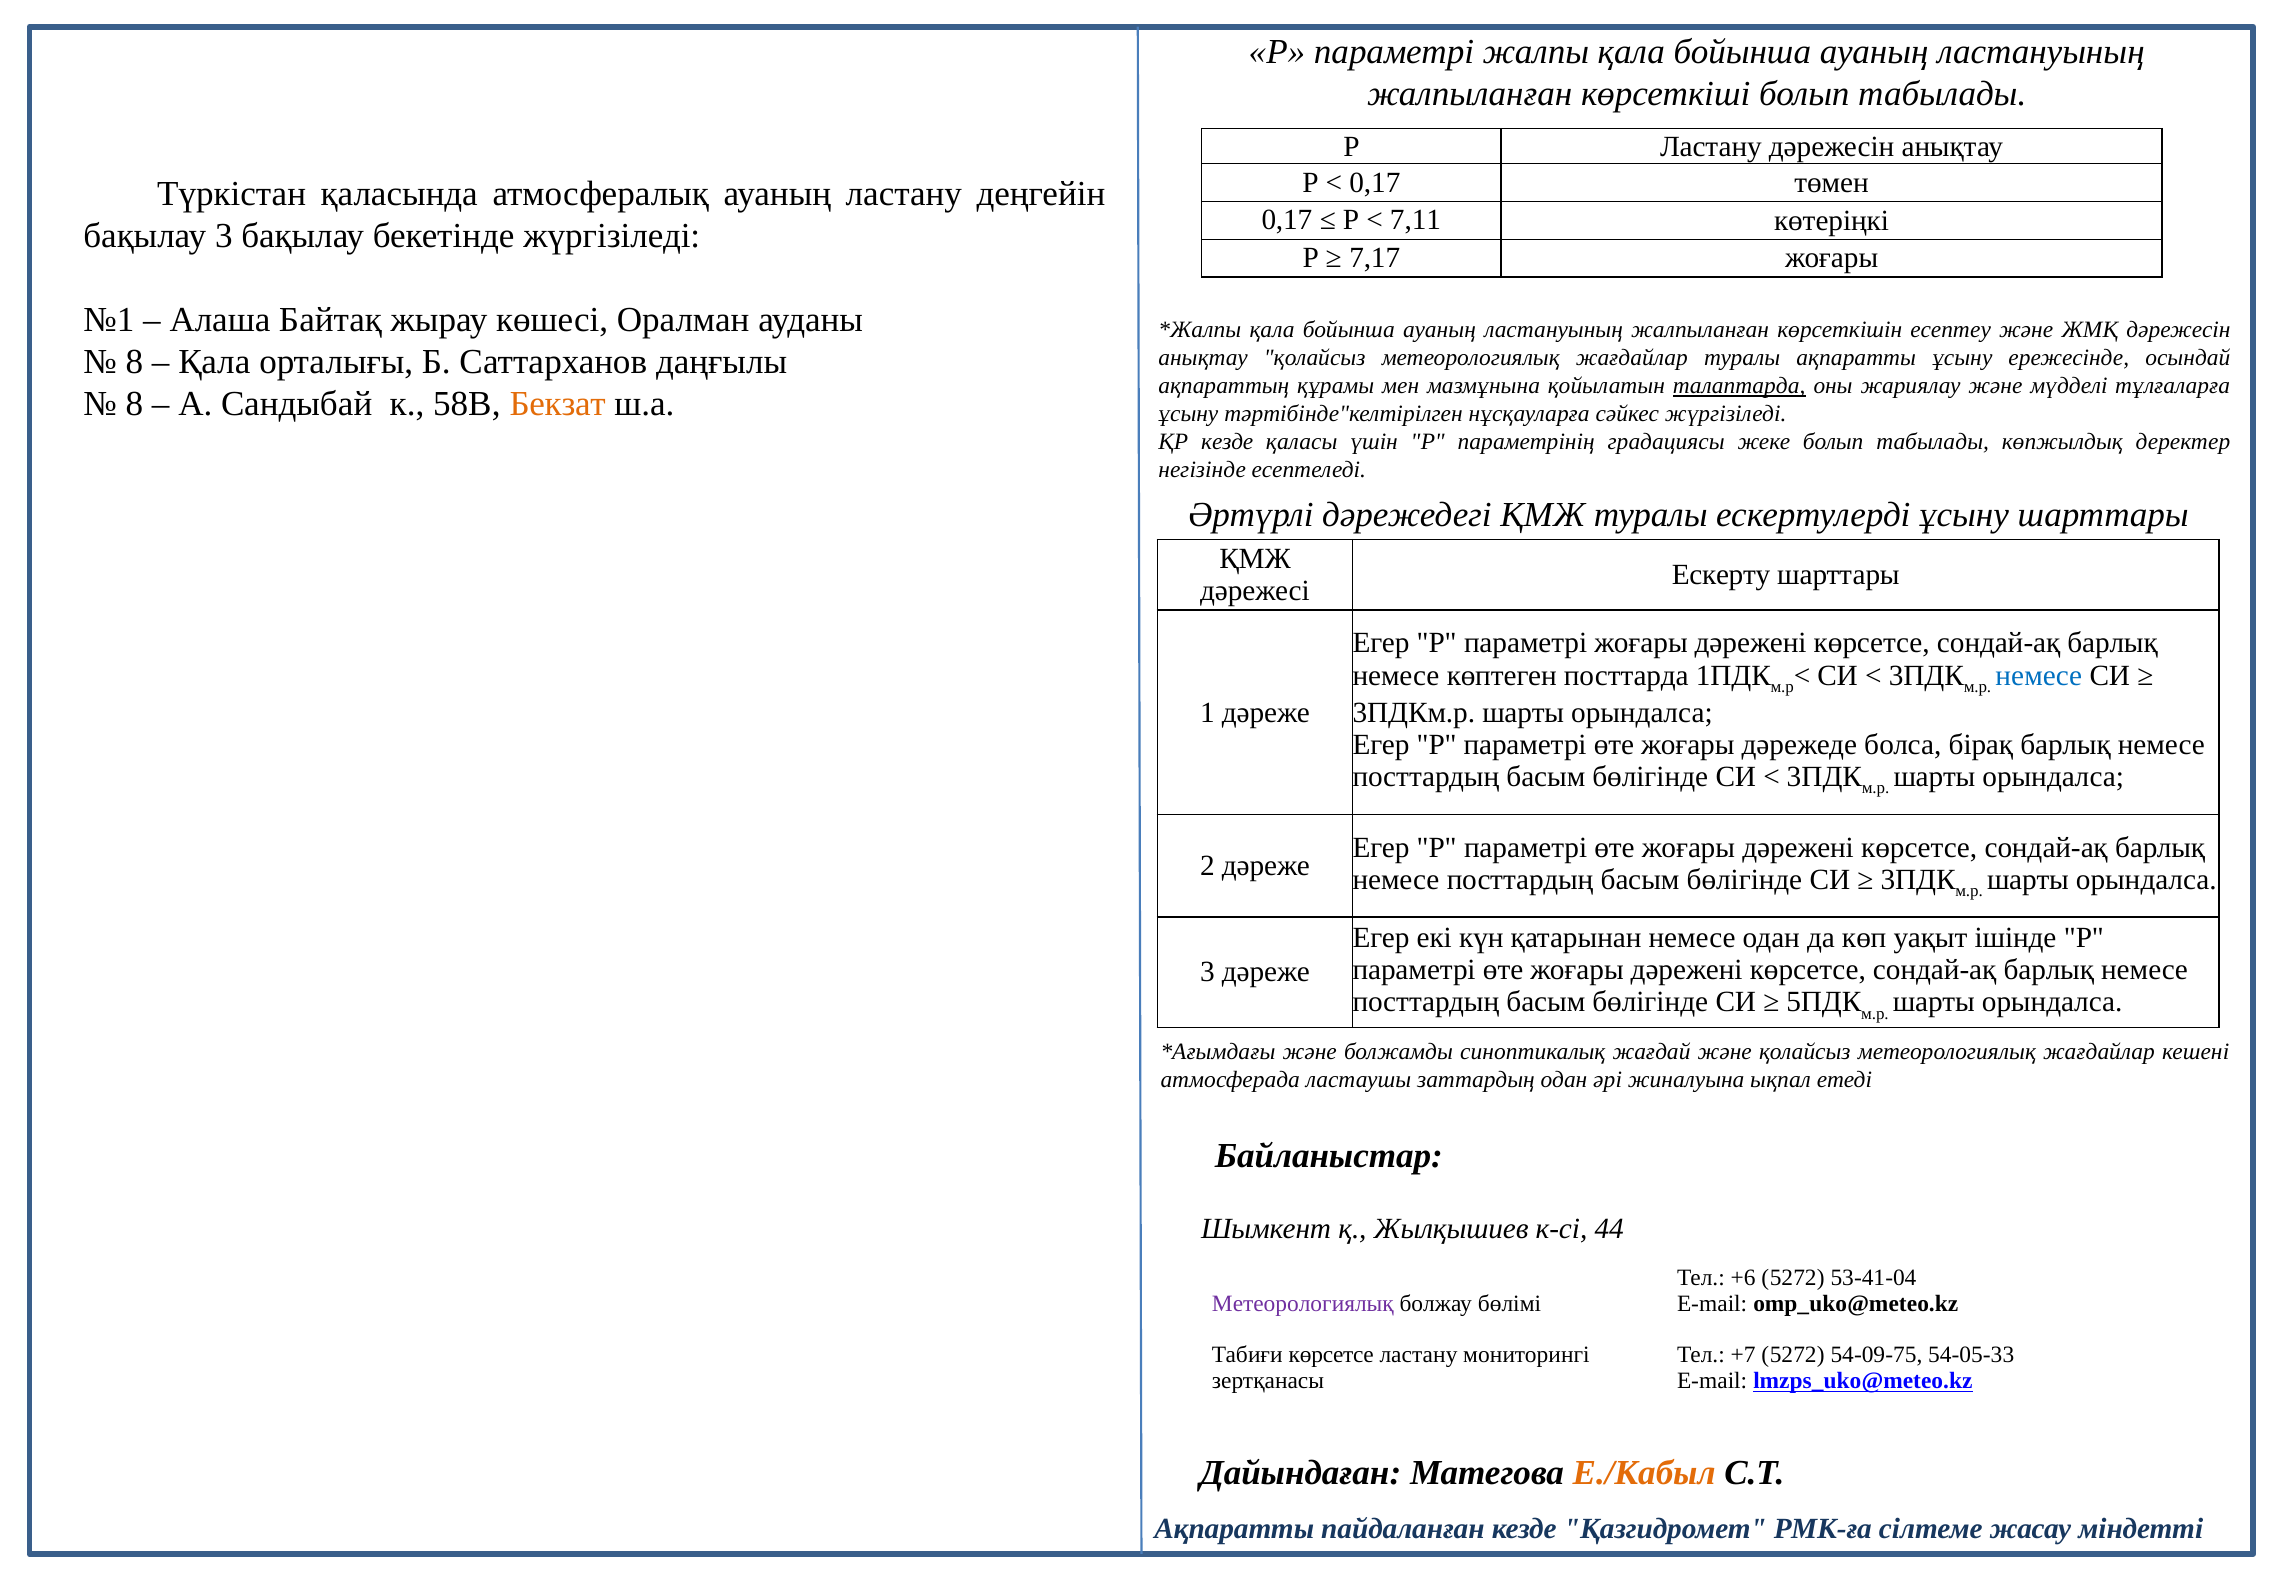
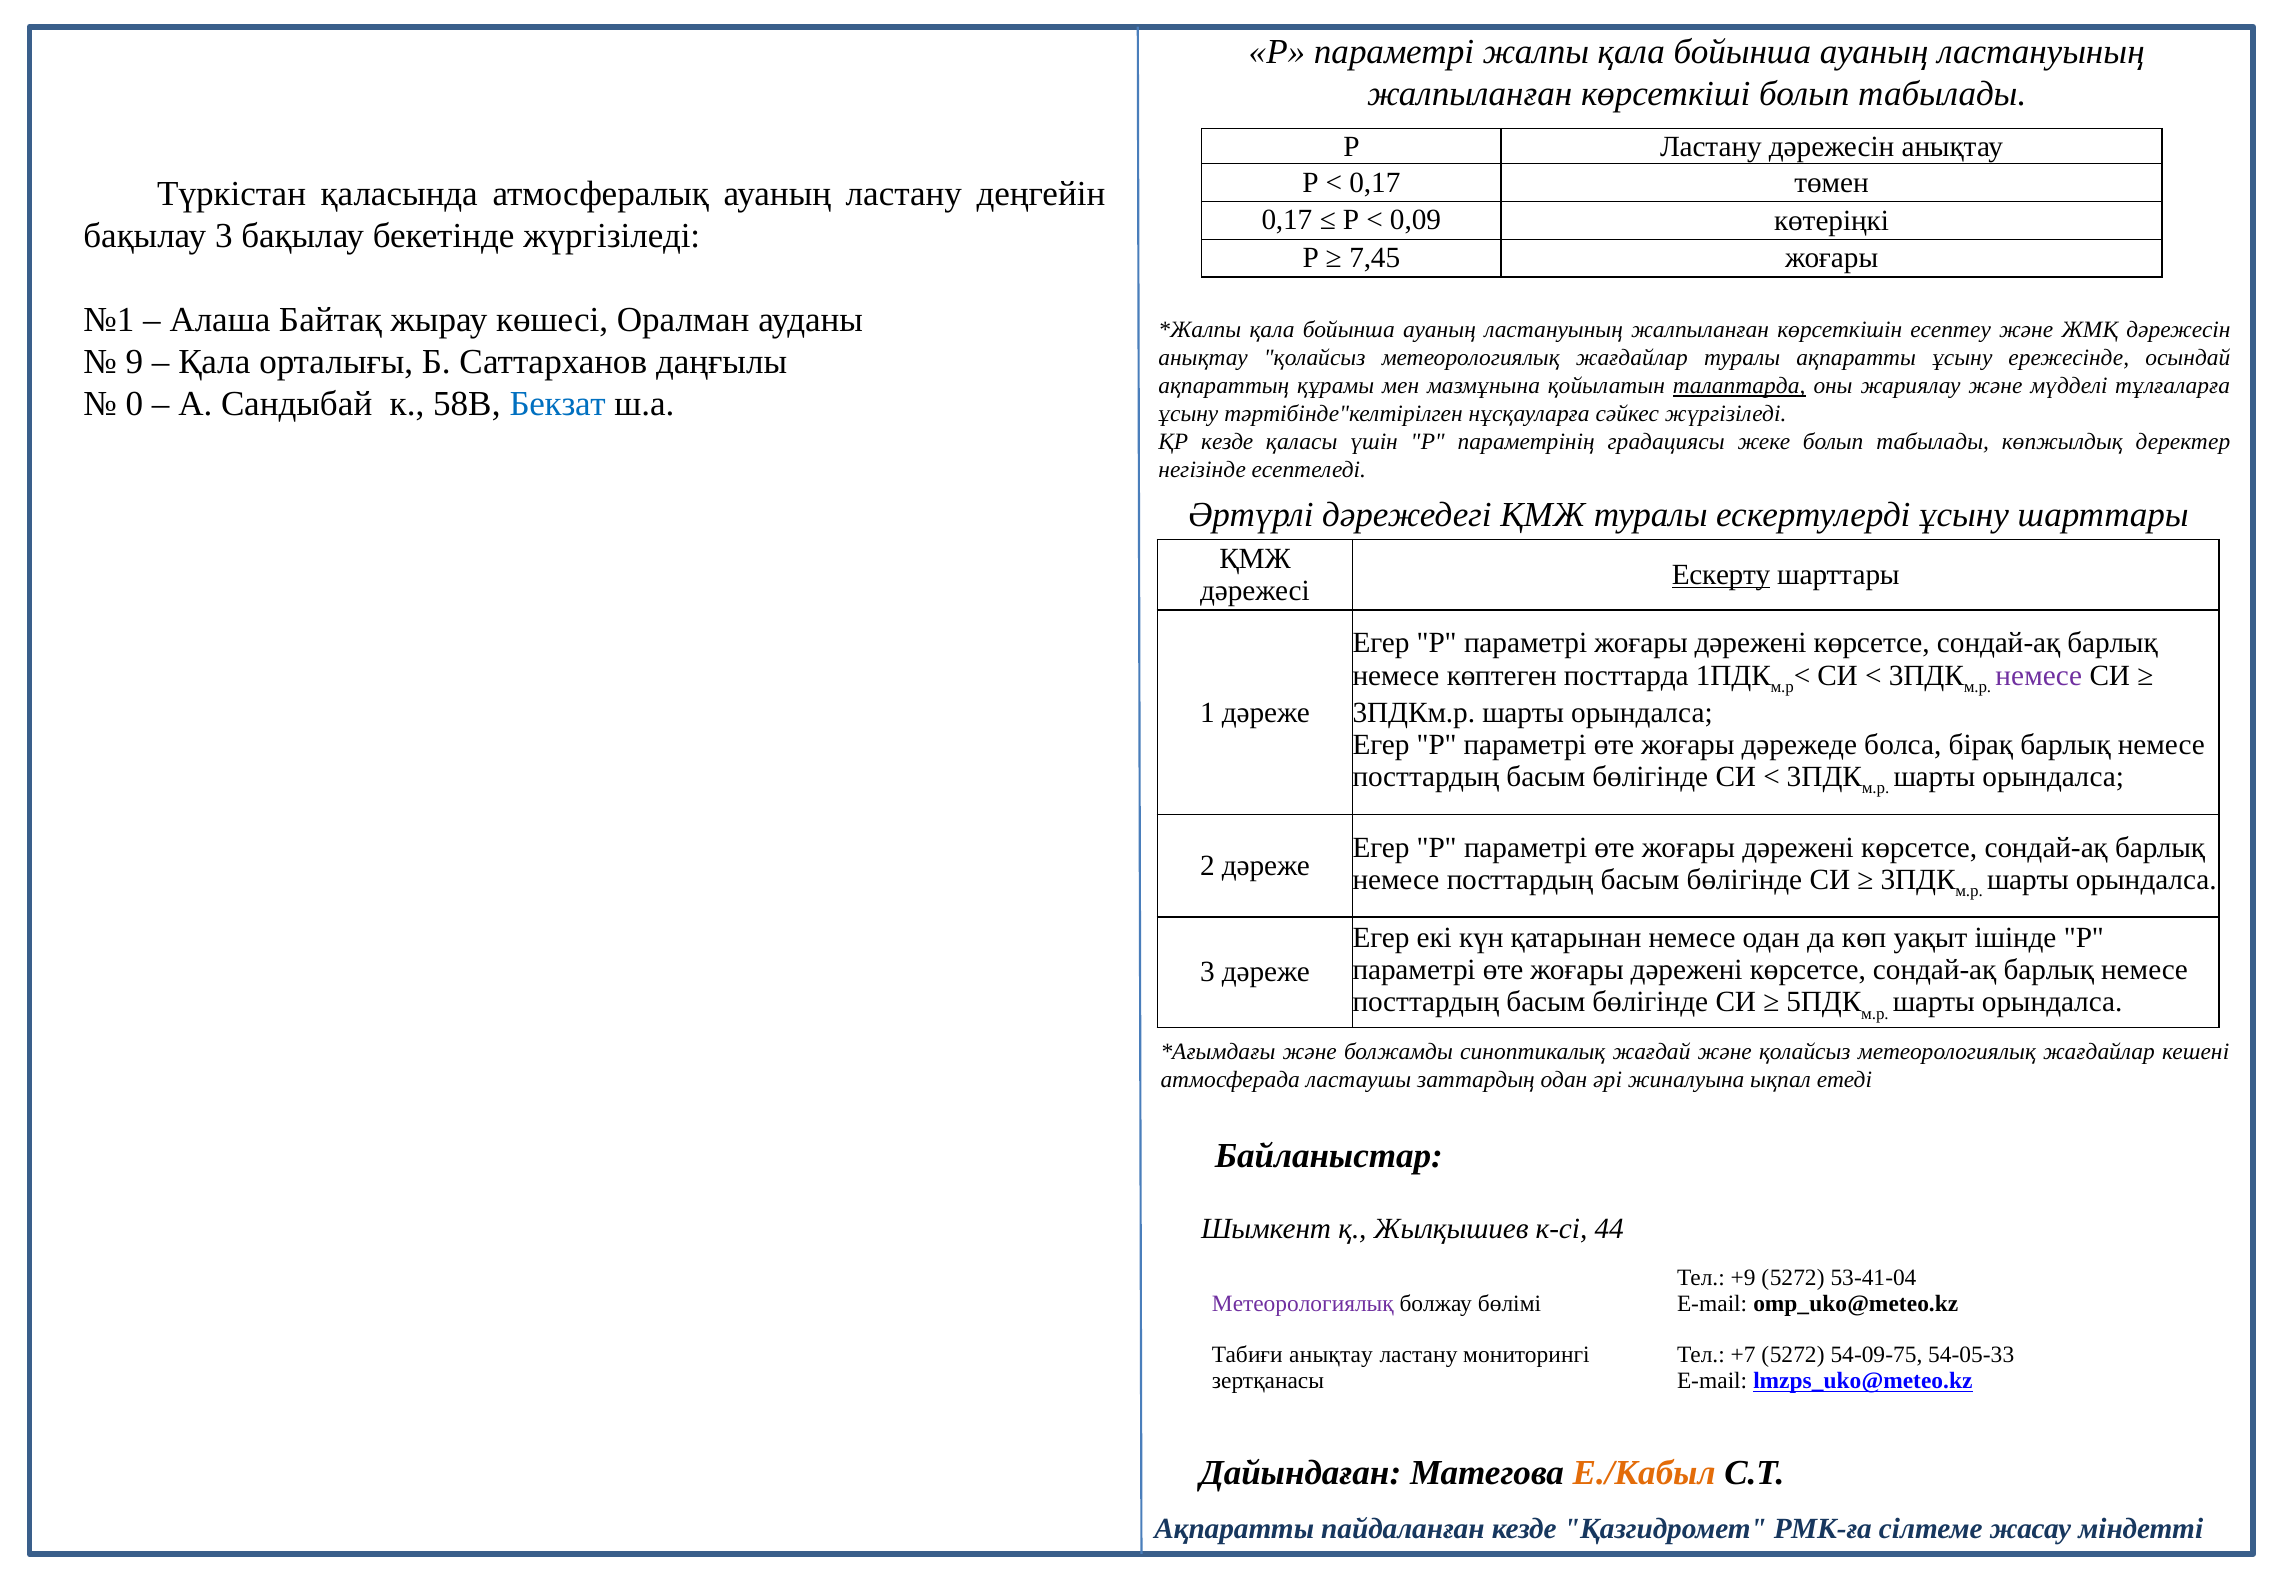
7,11: 7,11 -> 0,09
7,17: 7,17 -> 7,45
8 at (134, 362): 8 -> 9
8 at (134, 404): 8 -> 0
Бекзат colour: orange -> blue
Ескерту underline: none -> present
немесе at (2039, 675) colour: blue -> purple
+6: +6 -> +9
Табиғи көрсетсе: көрсетсе -> анықтау
